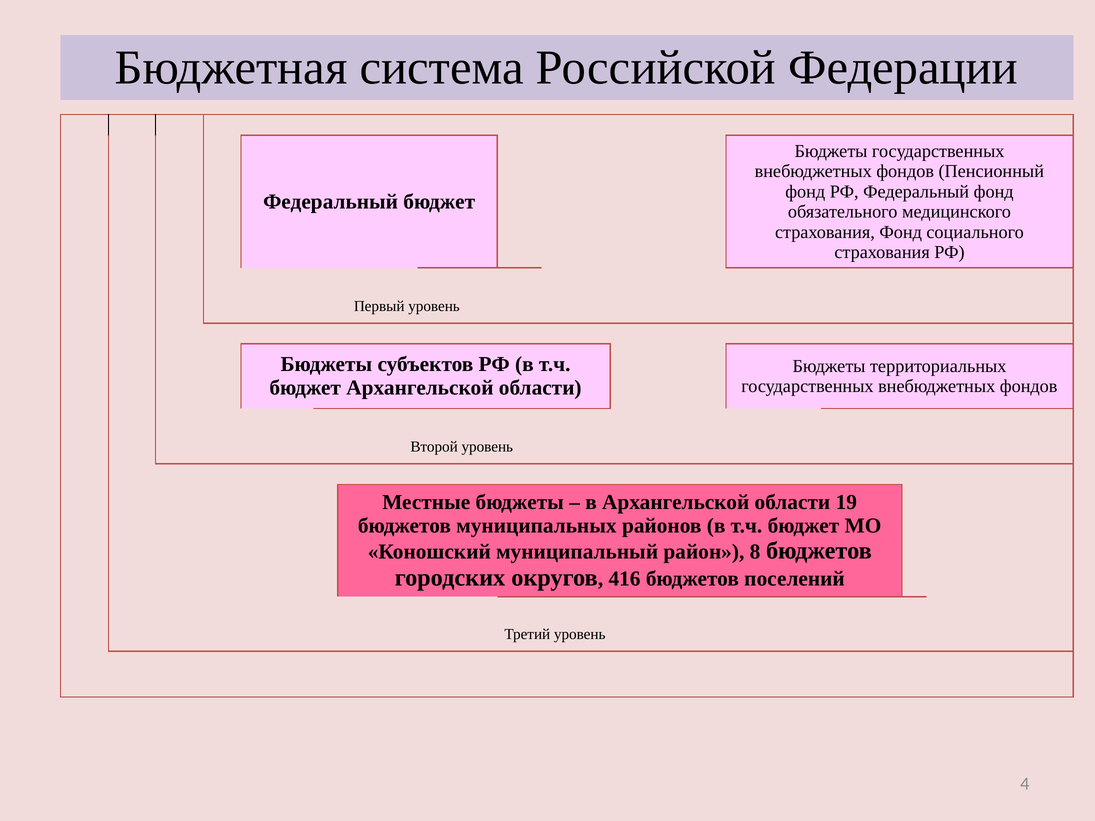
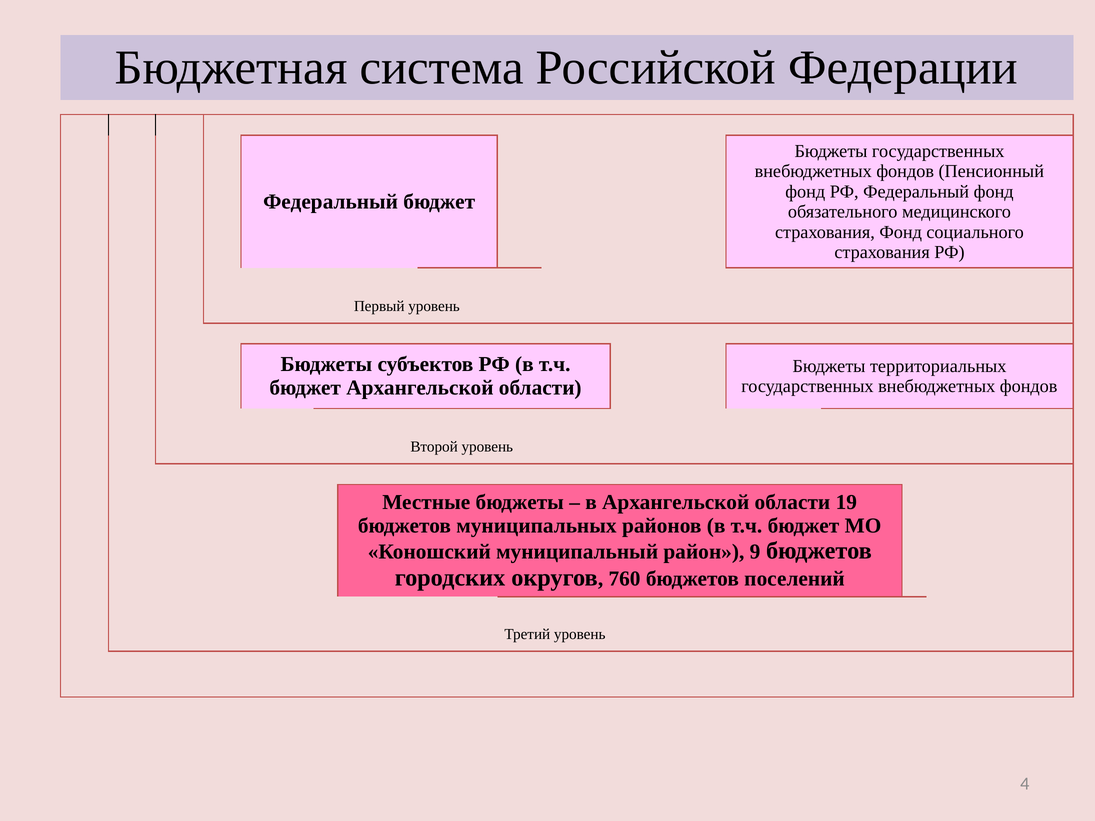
8: 8 -> 9
416: 416 -> 760
